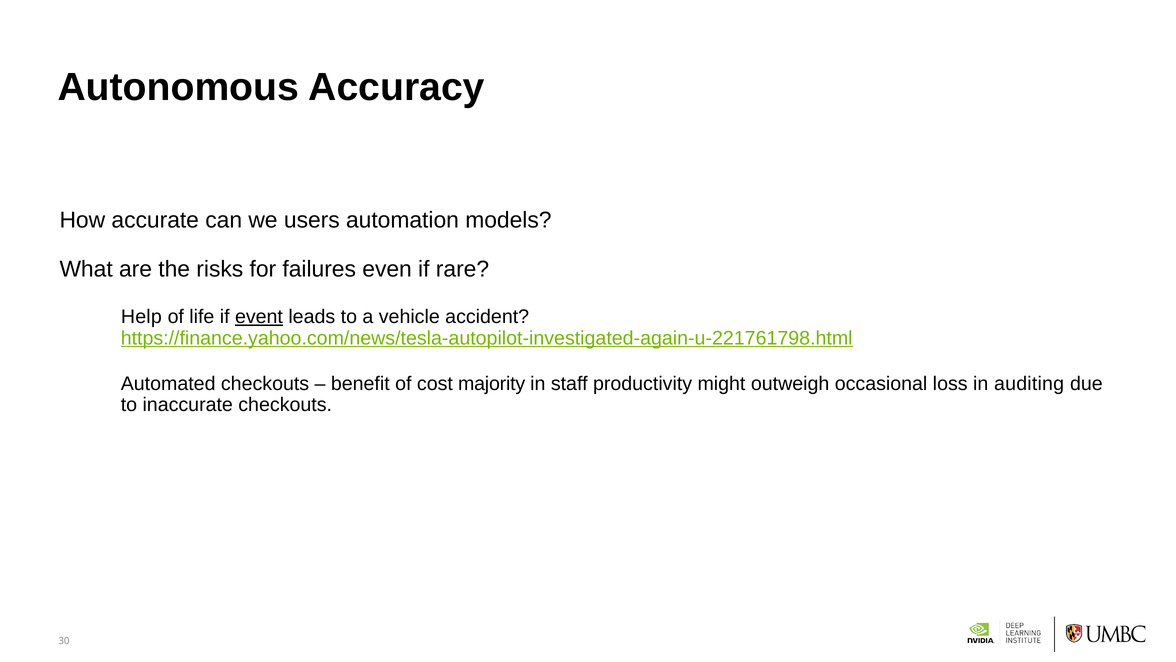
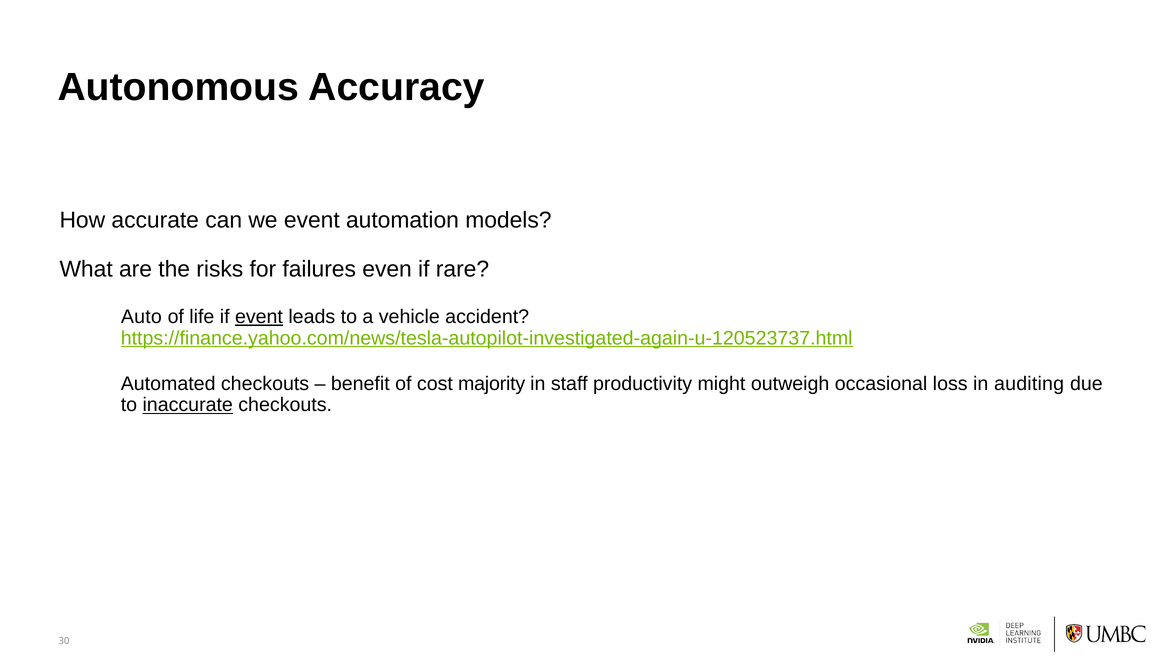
we users: users -> event
Help: Help -> Auto
https://finance.yahoo.com/news/tesla-autopilot-investigated-again-u-221761798.html: https://finance.yahoo.com/news/tesla-autopilot-investigated-again-u-221761798.html -> https://finance.yahoo.com/news/tesla-autopilot-investigated-again-u-120523737.html
inaccurate underline: none -> present
